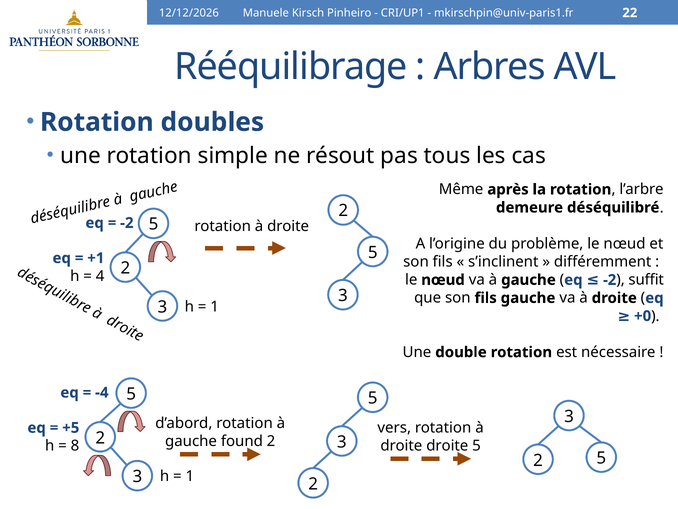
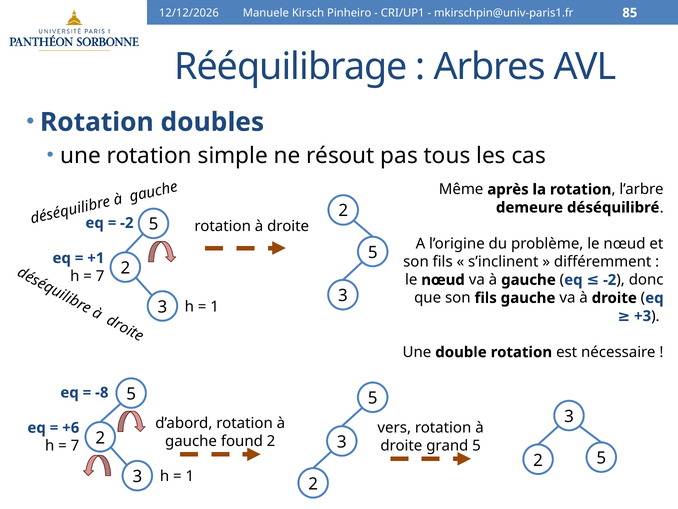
22: 22 -> 85
4 at (100, 276): 4 -> 7
suffit: suffit -> donc
+0: +0 -> +3
-4: -4 -> -8
+5: +5 -> +6
8 at (75, 445): 8 -> 7
droite droite: droite -> grand
